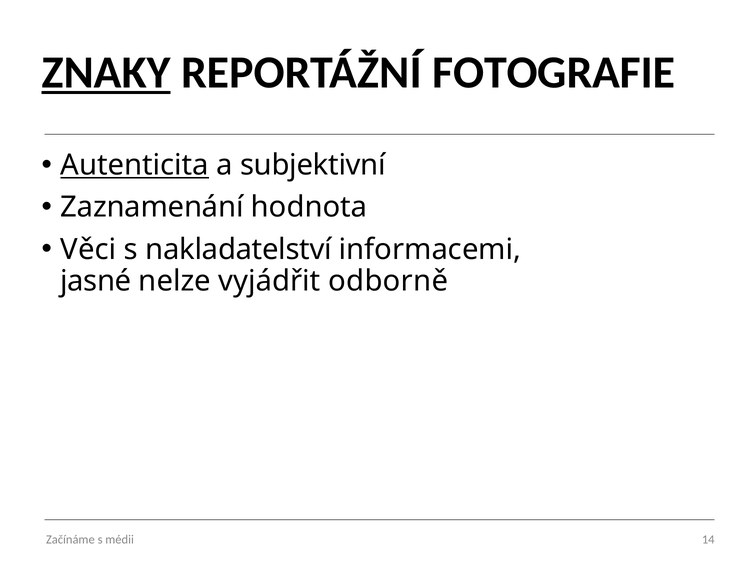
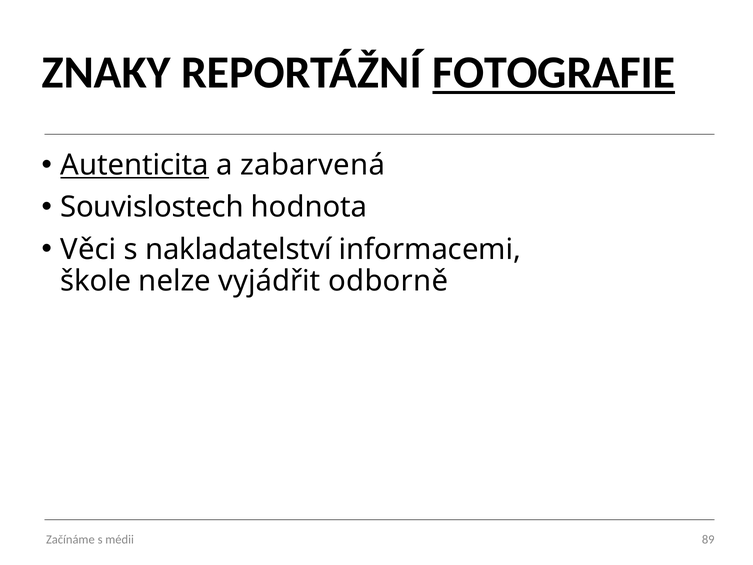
ZNAKY underline: present -> none
FOTOGRAFIE underline: none -> present
subjektivní: subjektivní -> zabarvená
Zaznamenání: Zaznamenání -> Souvislostech
jasné: jasné -> škole
14: 14 -> 89
